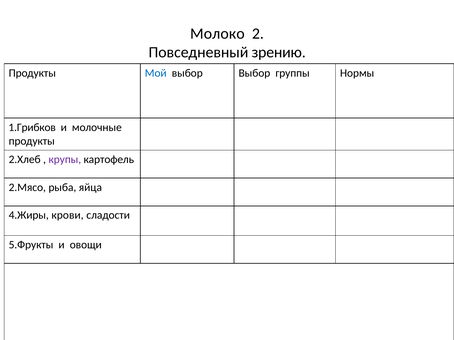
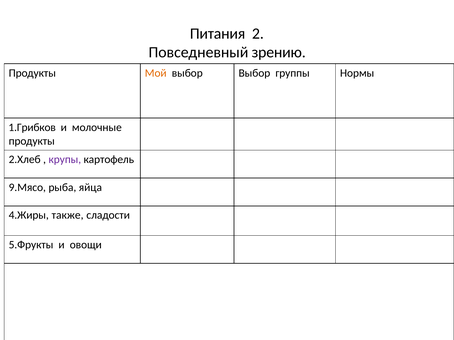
Молоко: Молоко -> Питания
Мой colour: blue -> orange
2.Мясо: 2.Мясо -> 9.Мясо
крови: крови -> также
